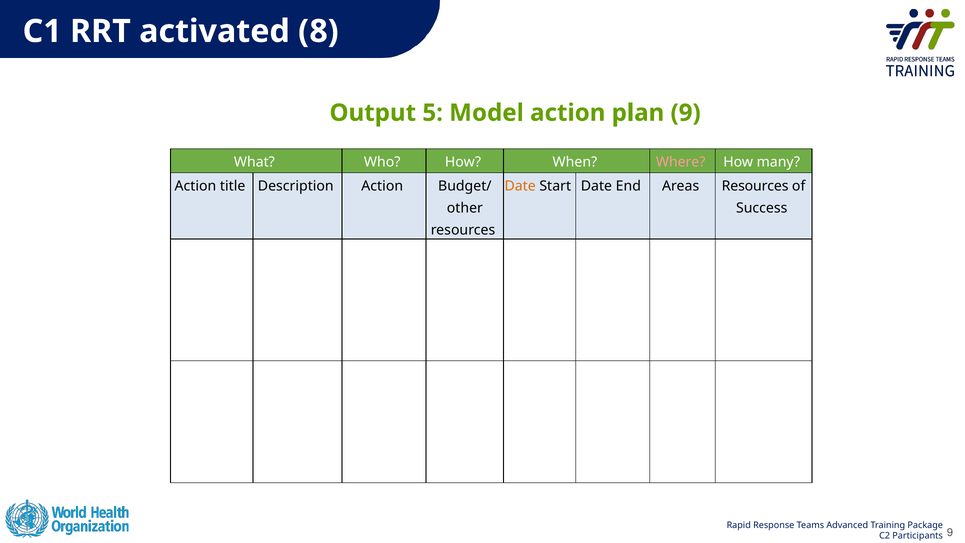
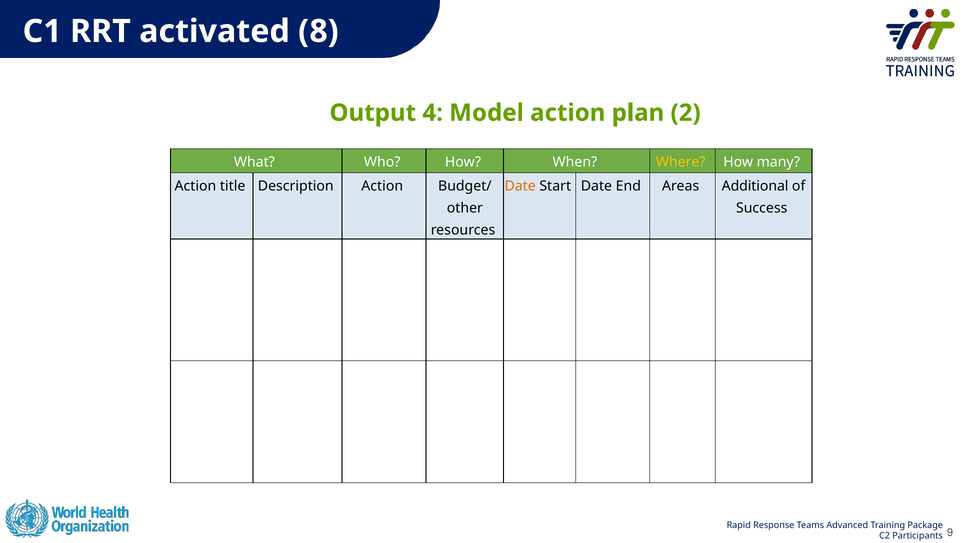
5: 5 -> 4
plan 9: 9 -> 2
Where colour: pink -> yellow
Areas Resources: Resources -> Additional
